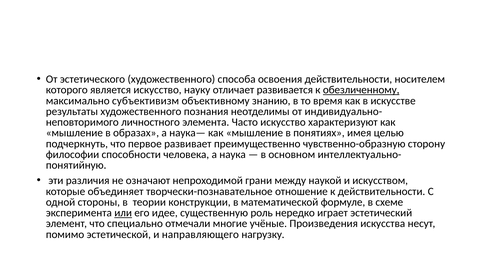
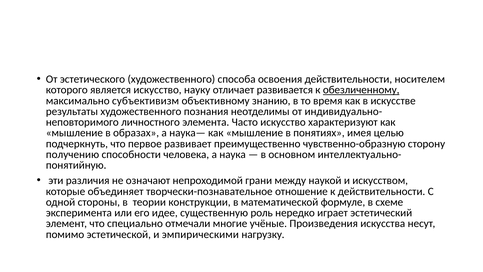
философии: философии -> получению
или underline: present -> none
направляющего: направляющего -> эмпирическими
